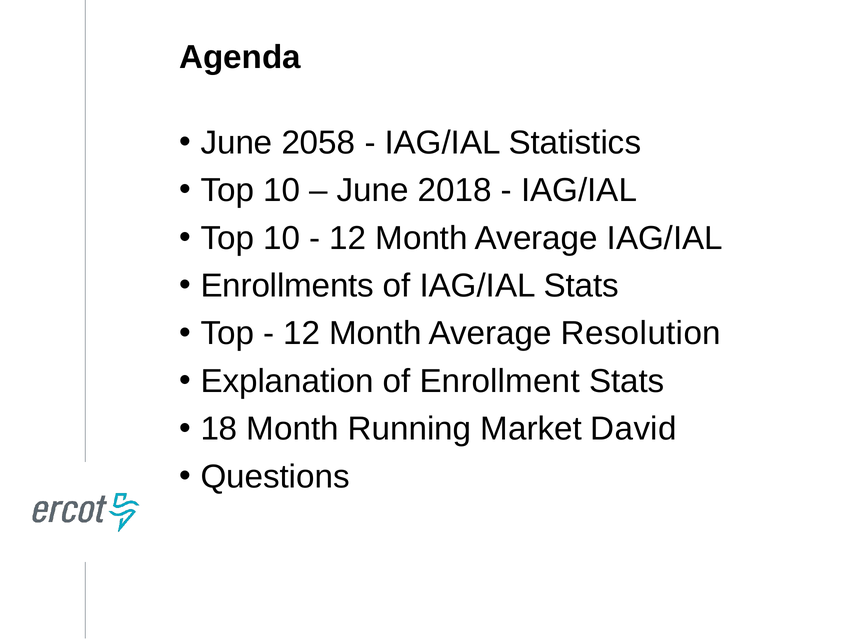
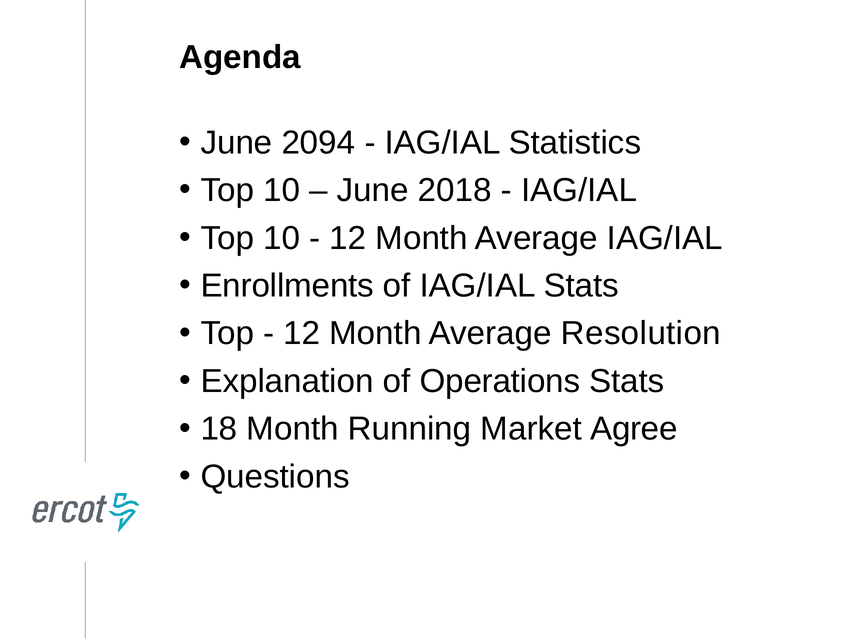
2058: 2058 -> 2094
Enrollment: Enrollment -> Operations
David: David -> Agree
